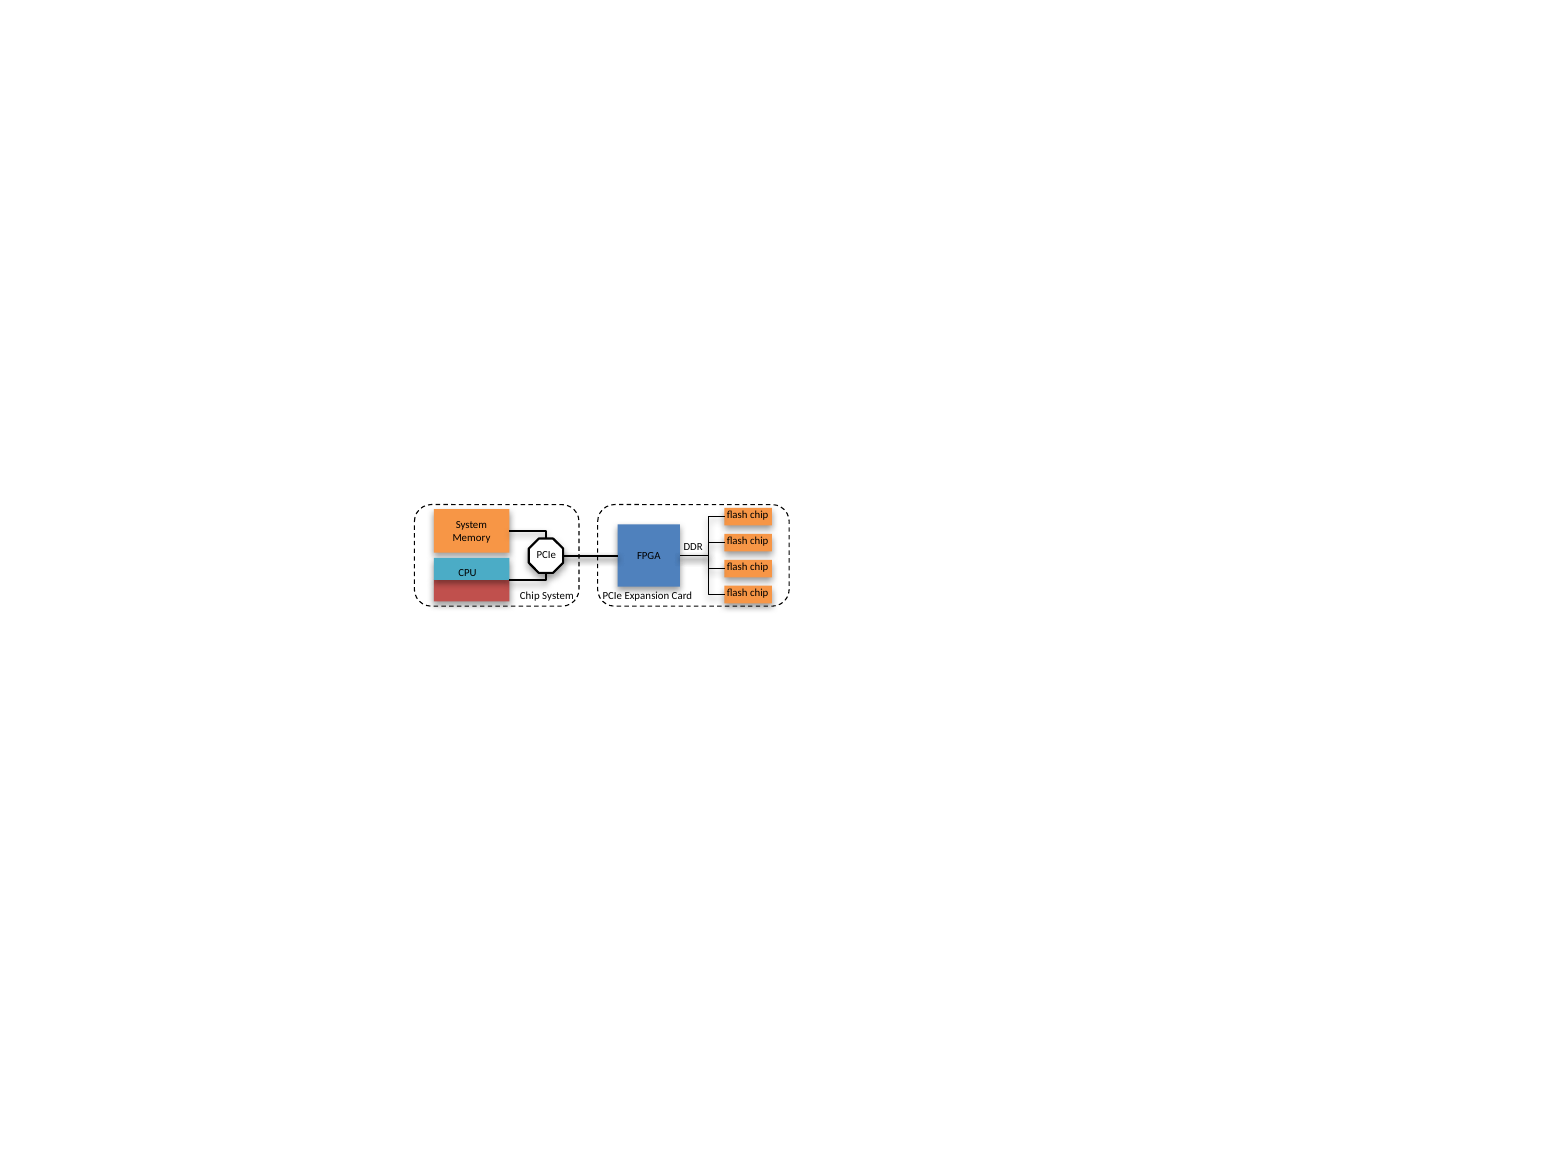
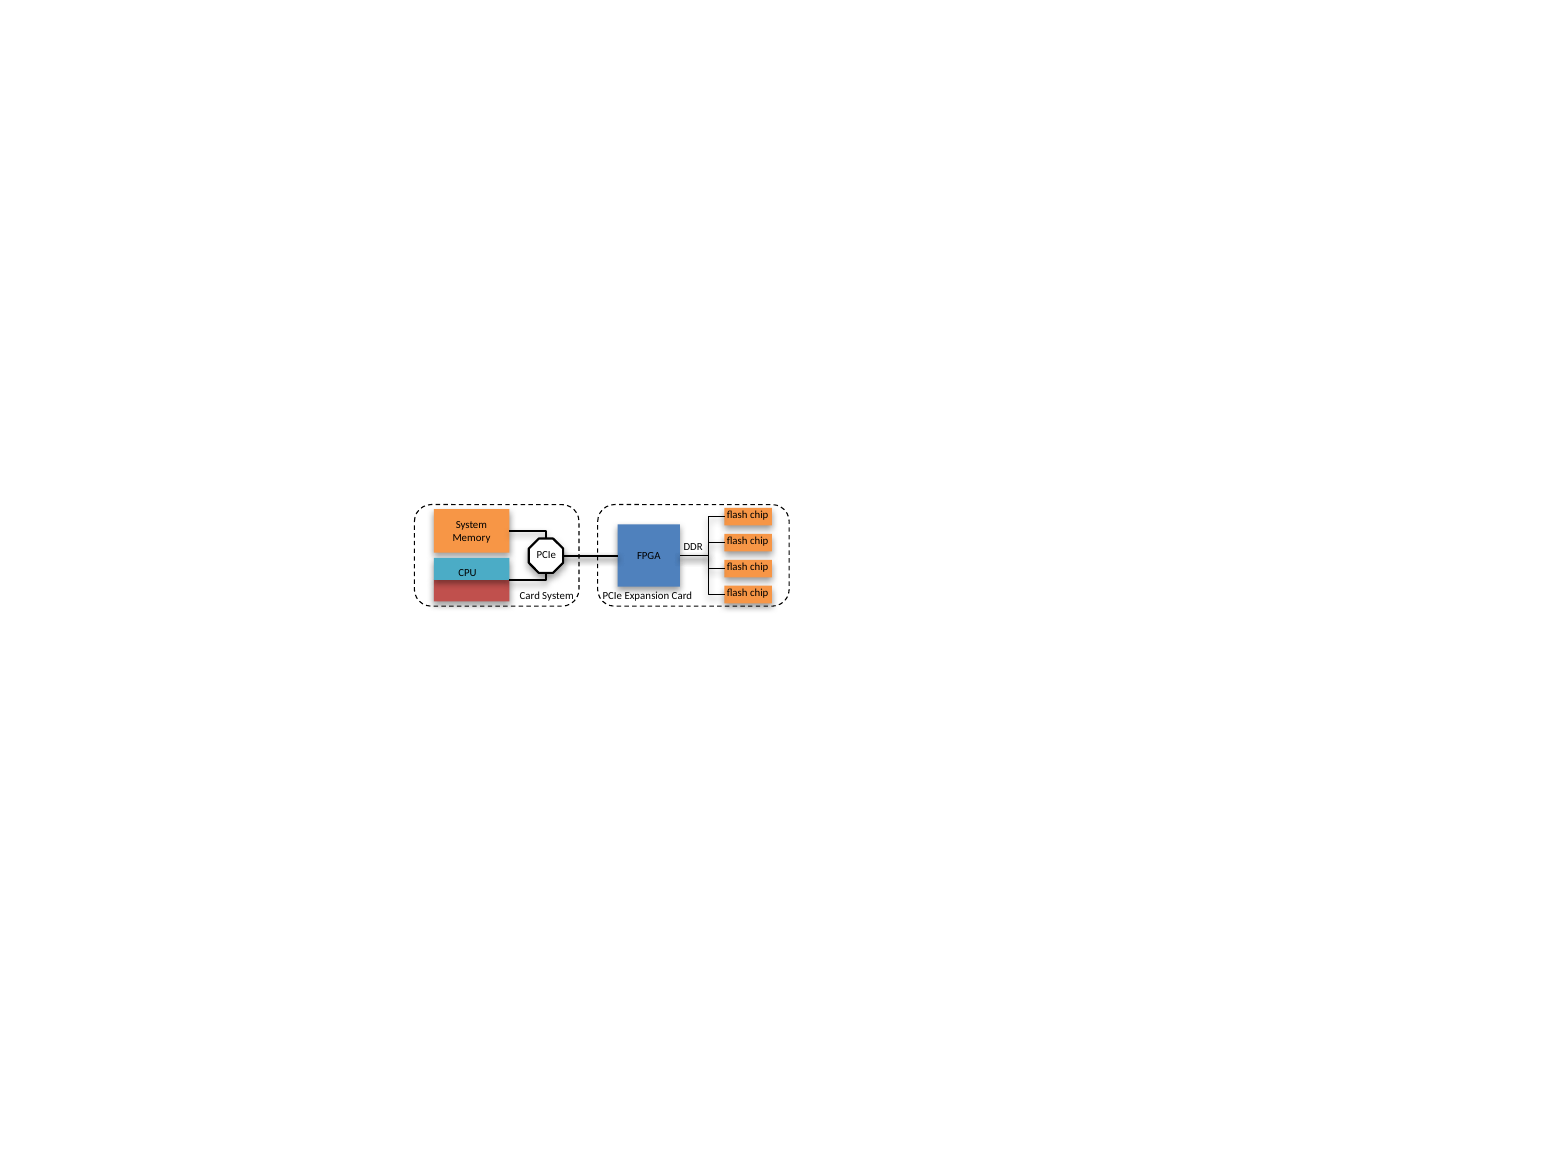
Chip at (530, 595): Chip -> Card
